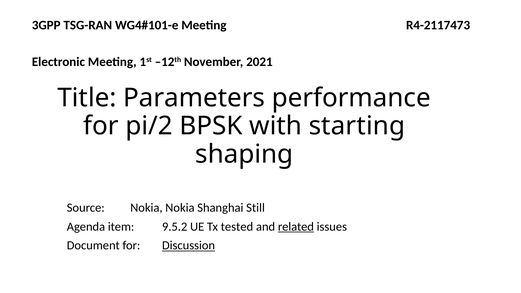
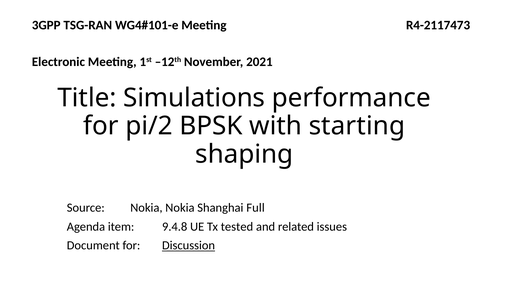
Parameters: Parameters -> Simulations
Still: Still -> Full
9.5.2: 9.5.2 -> 9.4.8
related underline: present -> none
